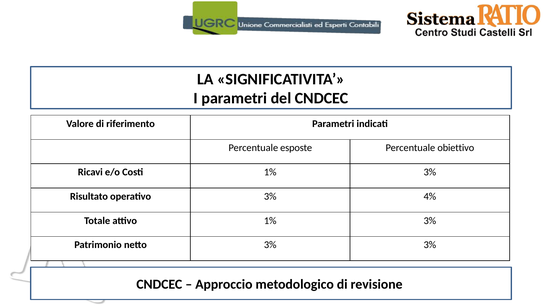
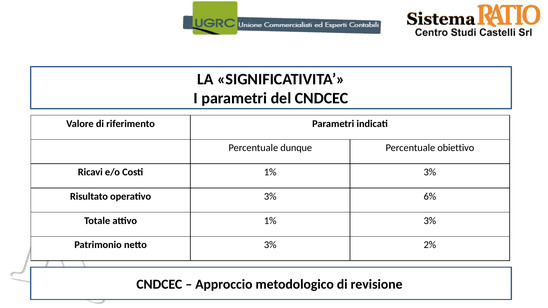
esposte: esposte -> dunque
4%: 4% -> 6%
3% 3%: 3% -> 2%
